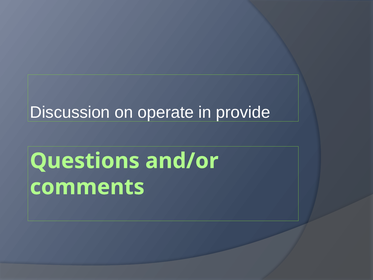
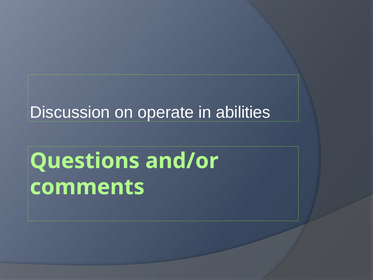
provide: provide -> abilities
